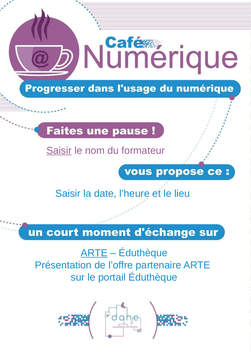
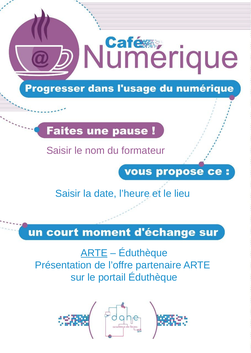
Saisir at (59, 151) underline: present -> none
